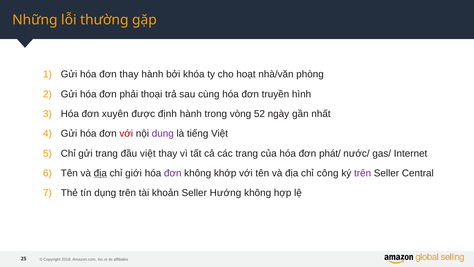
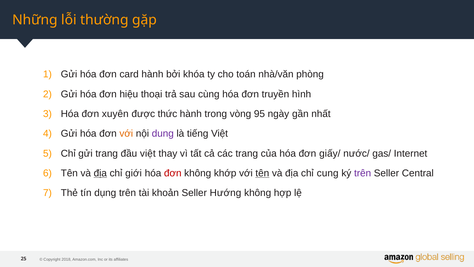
đơn thay: thay -> card
hoạt: hoạt -> toán
phải: phải -> hiệu
định: định -> thức
52: 52 -> 95
với at (126, 134) colour: red -> orange
phát/: phát/ -> giấy/
đơn at (173, 173) colour: purple -> red
tên at (262, 173) underline: none -> present
công: công -> cung
